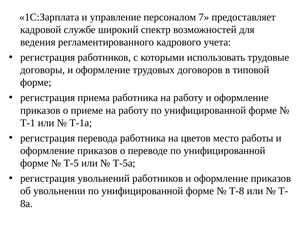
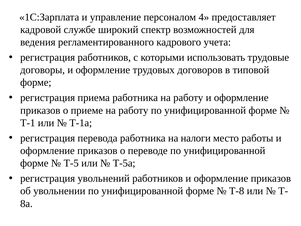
7: 7 -> 4
цветов: цветов -> налоги
